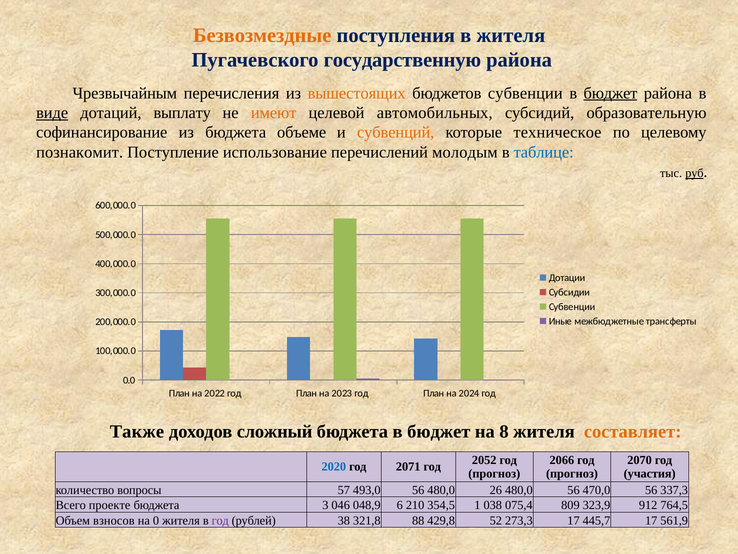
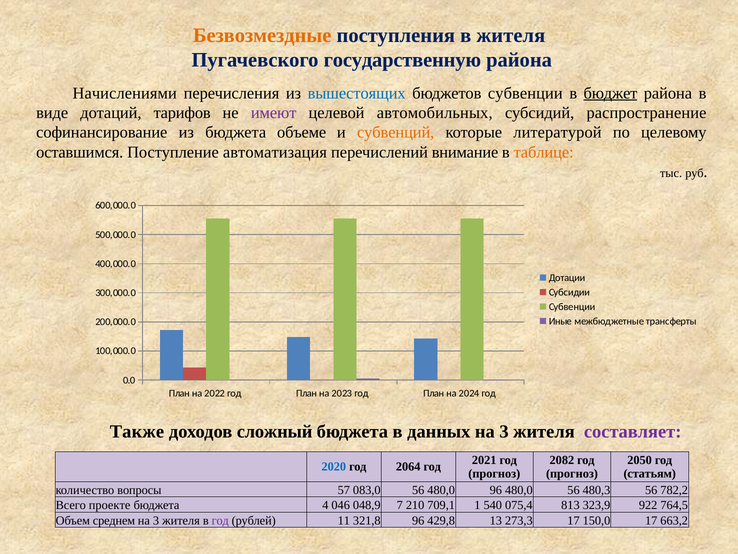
Чрезвычайным: Чрезвычайным -> Начислениями
вышестоящих colour: orange -> blue
виде underline: present -> none
выплату: выплату -> тарифов
имеют colour: orange -> purple
образовательную: образовательную -> распространение
техническое: техническое -> литературой
познакомит: познакомит -> оставшимся
использование: использование -> автоматизация
молодым: молодым -> внимание
таблице colour: blue -> orange
руб underline: present -> none
бюджета в бюджет: бюджет -> данных
8 at (504, 431): 8 -> 3
составляет colour: orange -> purple
2052: 2052 -> 2021
2066: 2066 -> 2082
2070: 2070 -> 2050
2071: 2071 -> 2064
участия: участия -> статьям
493,0: 493,0 -> 083,0
480,0 26: 26 -> 96
470,0: 470,0 -> 480,3
337,3: 337,3 -> 782,2
3: 3 -> 4
6: 6 -> 7
354,5: 354,5 -> 709,1
038: 038 -> 540
809: 809 -> 813
912: 912 -> 922
взносов: взносов -> среднем
0 at (156, 520): 0 -> 3
38: 38 -> 11
321,8 88: 88 -> 96
52: 52 -> 13
445,7: 445,7 -> 150,0
561,9: 561,9 -> 663,2
